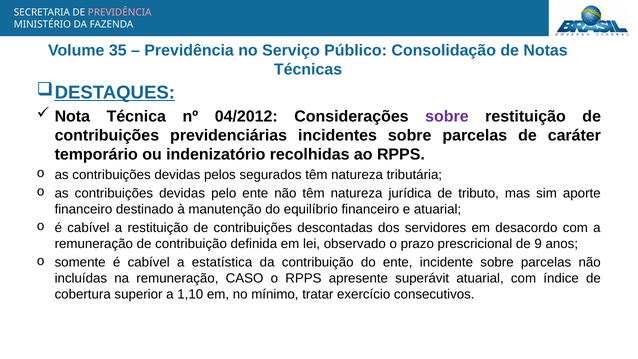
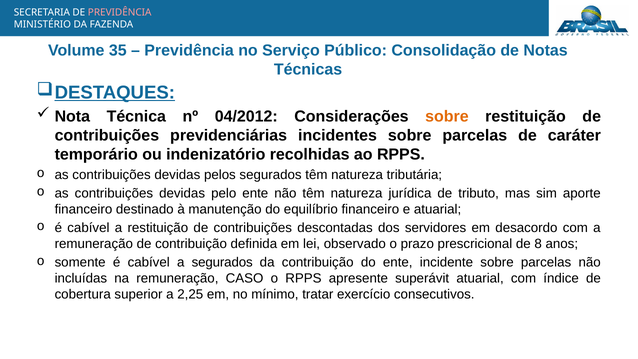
sobre at (447, 116) colour: purple -> orange
9: 9 -> 8
a estatística: estatística -> segurados
1,10: 1,10 -> 2,25
